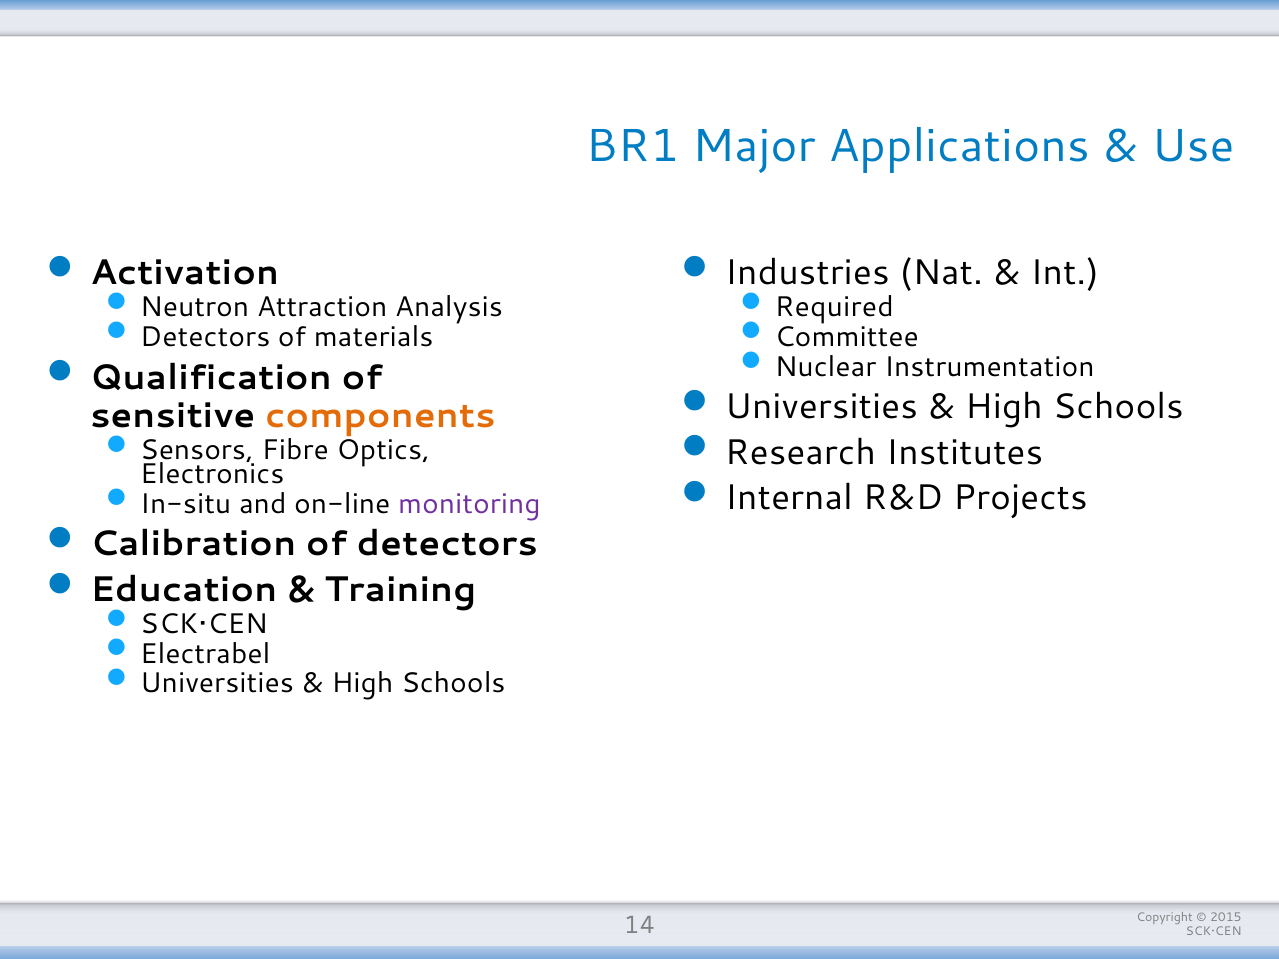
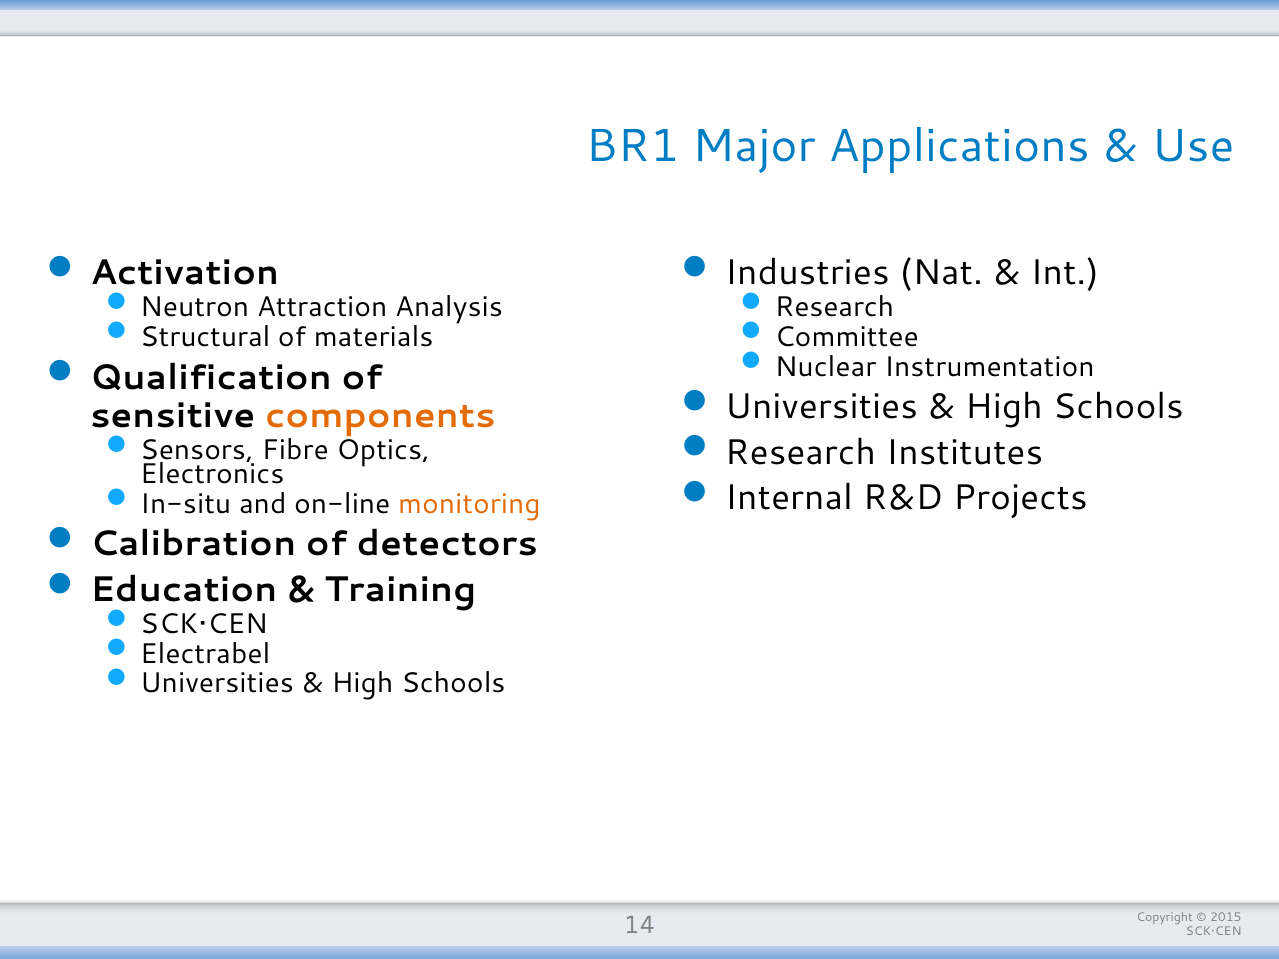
Required at (834, 308): Required -> Research
Detectors at (205, 337): Detectors -> Structural
monitoring colour: purple -> orange
